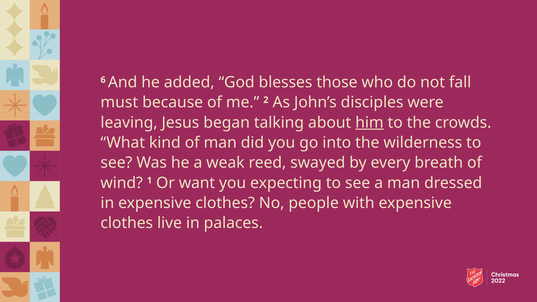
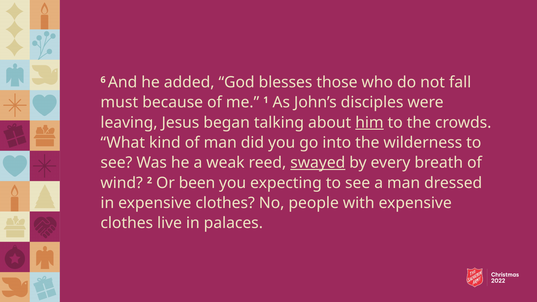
2: 2 -> 1
swayed underline: none -> present
1: 1 -> 2
want: want -> been
